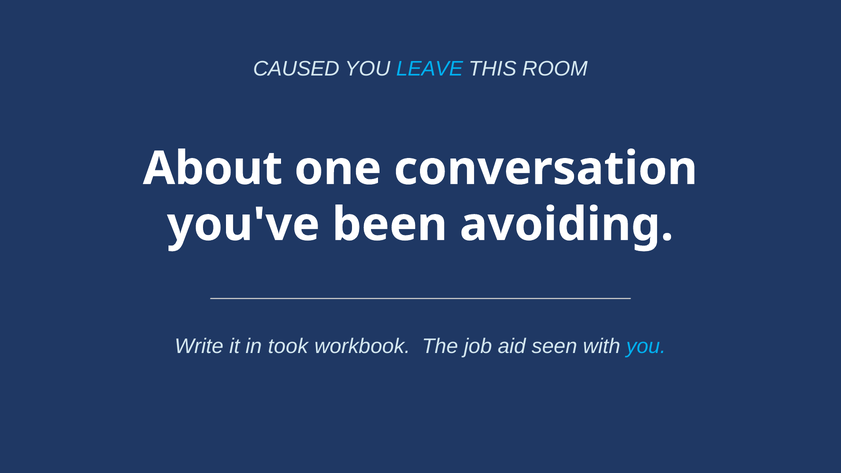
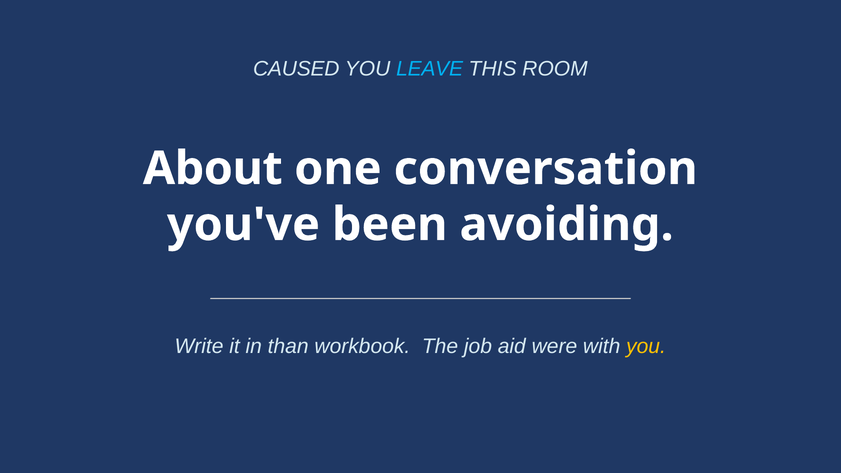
took: took -> than
seen: seen -> were
you at (646, 346) colour: light blue -> yellow
